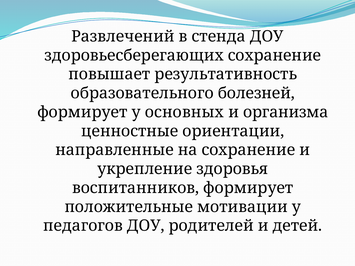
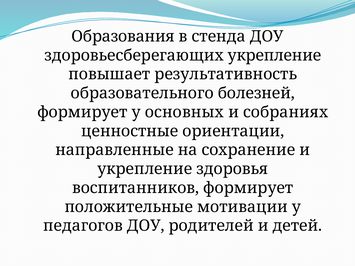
Развлечений: Развлечений -> Образования
здоровьесберегающих сохранение: сохранение -> укрепление
организма: организма -> собраниях
